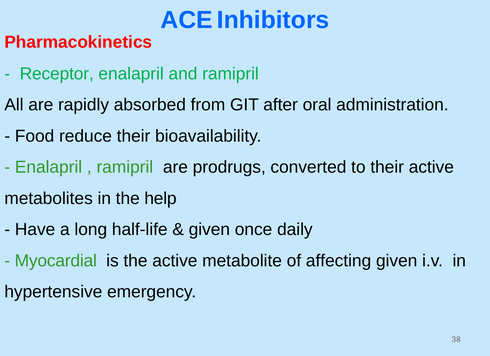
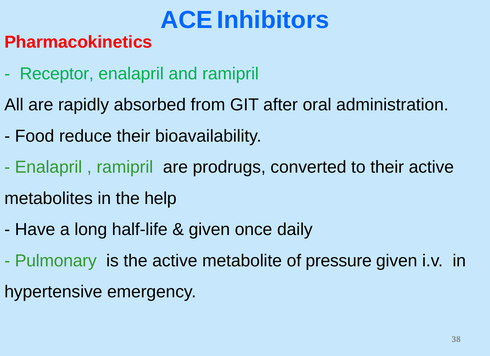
Myocardial: Myocardial -> Pulmonary
affecting: affecting -> pressure
